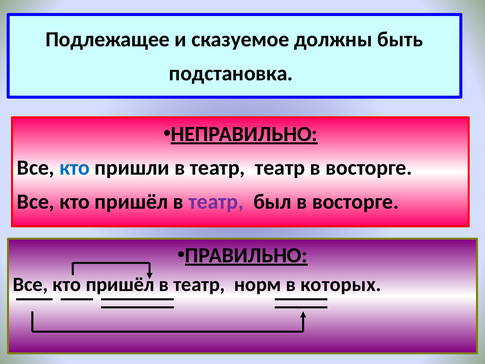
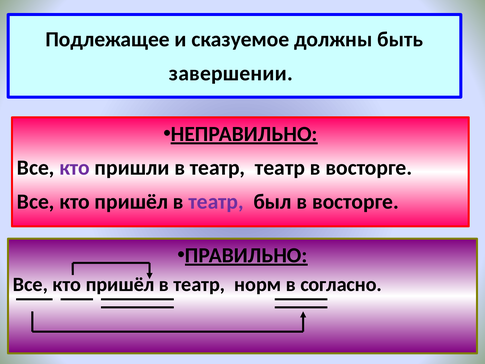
подстановка: подстановка -> завершении
кто at (75, 167) colour: blue -> purple
которых: которых -> согласно
